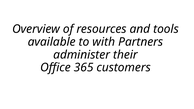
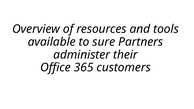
with: with -> sure
